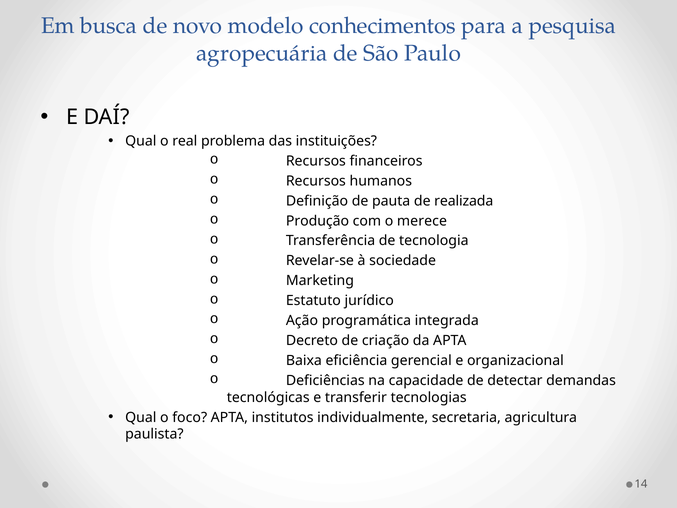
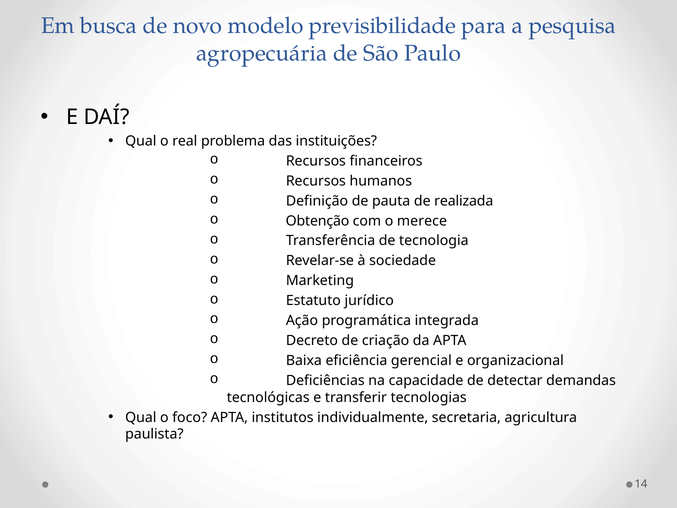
conhecimentos: conhecimentos -> previsibilidade
Produção: Produção -> Obtenção
